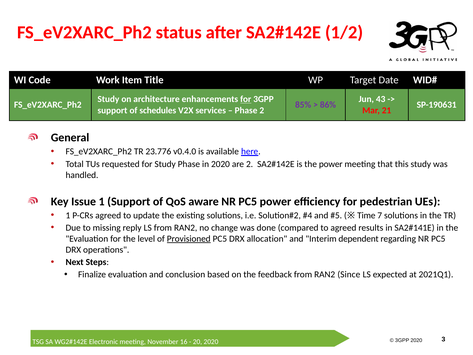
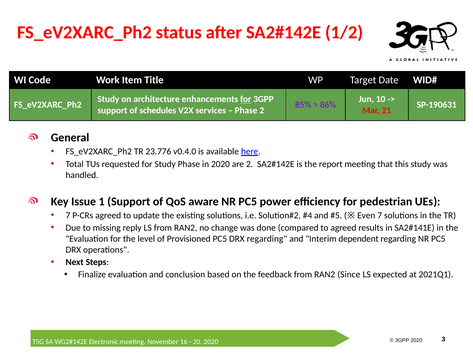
43: 43 -> 10
the power: power -> report
1 at (68, 215): 1 -> 7
Time: Time -> Even
Provisioned underline: present -> none
DRX allocation: allocation -> regarding
